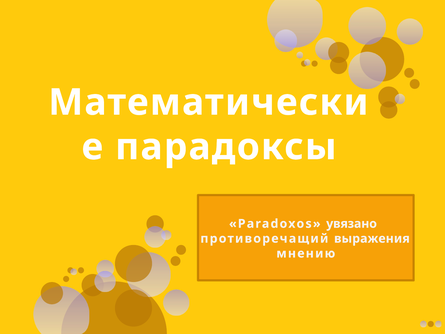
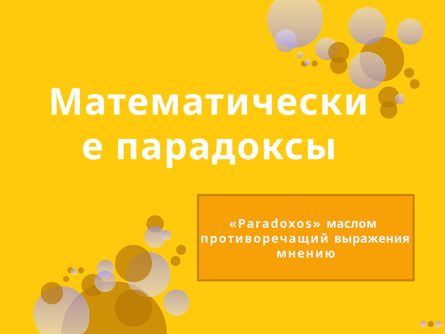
увязано: увязано -> маслом
